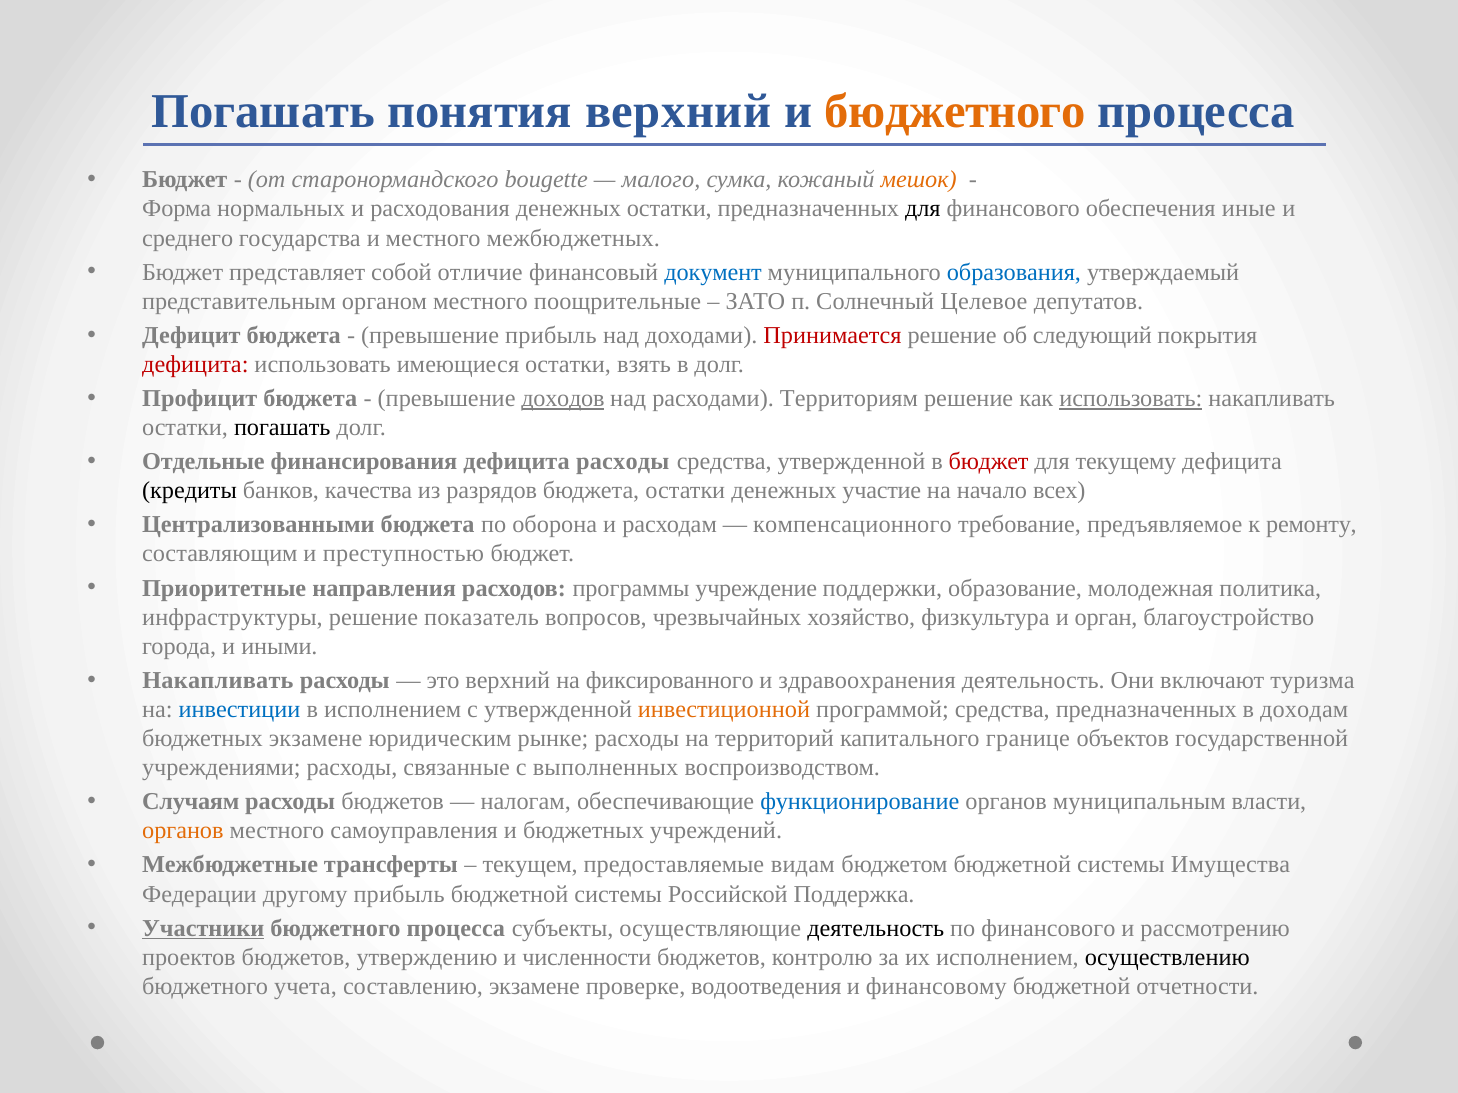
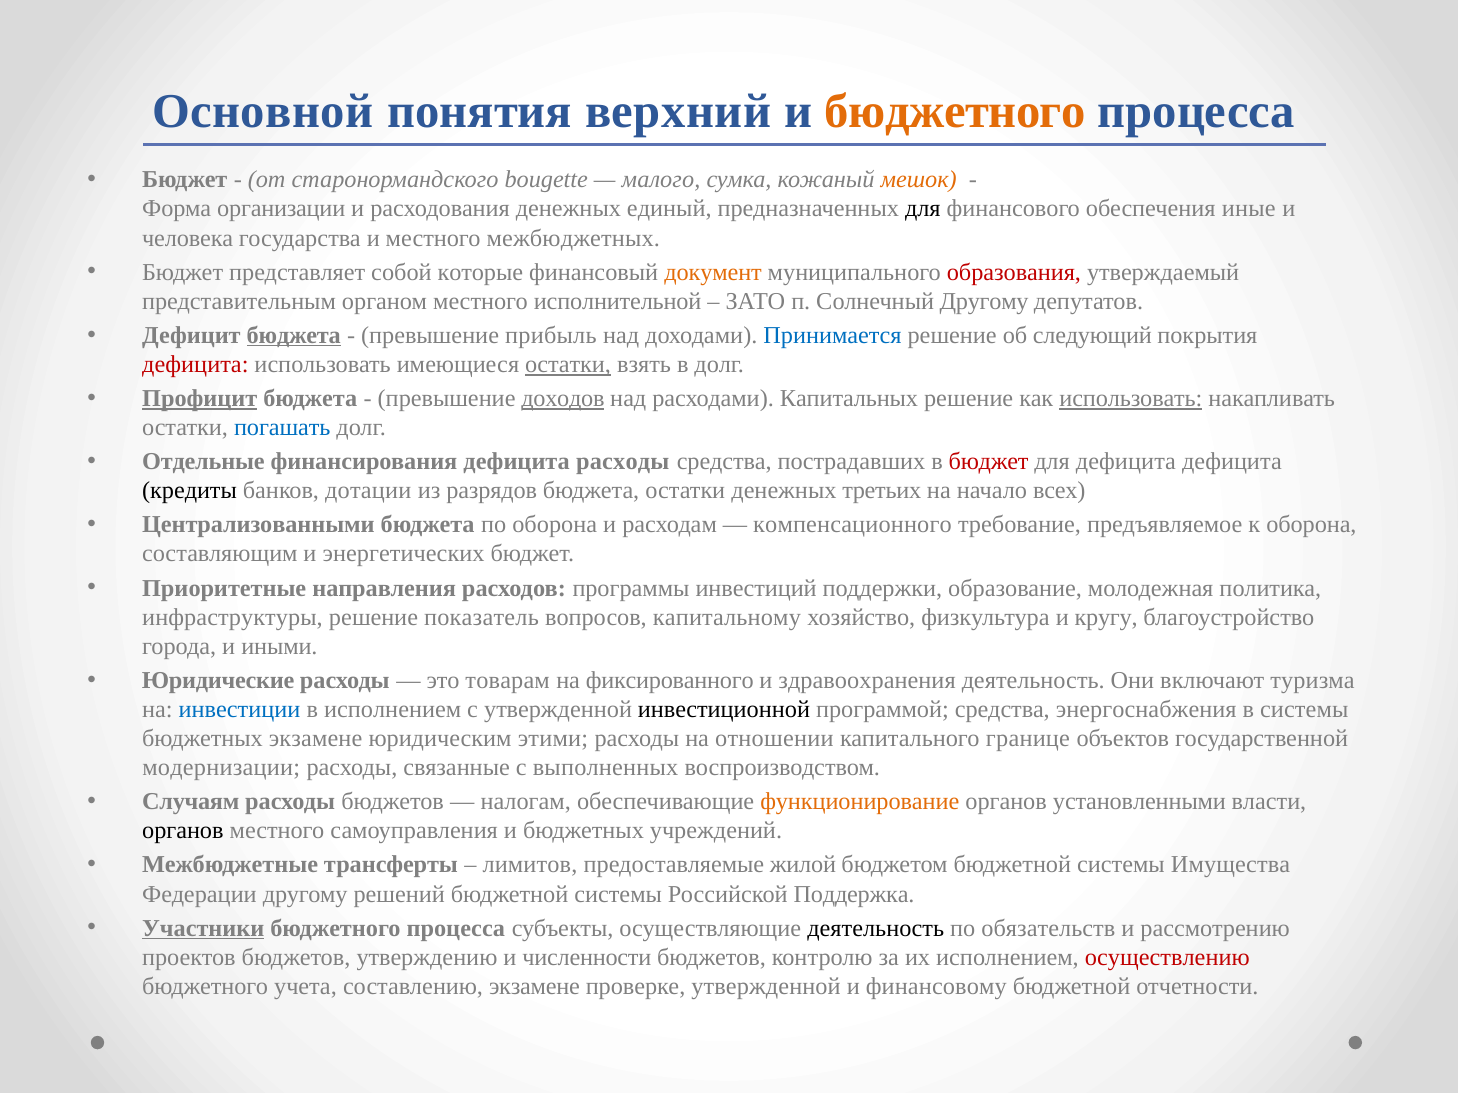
Погашать at (263, 112): Погашать -> Основной
нормальных: нормальных -> организации
денежных остатки: остатки -> единый
среднего: среднего -> человека
отличие: отличие -> которые
документ colour: blue -> orange
образования colour: blue -> red
поощрительные: поощрительные -> исполнительной
Солнечный Целевое: Целевое -> Другому
бюджета at (294, 335) underline: none -> present
Принимается colour: red -> blue
остатки at (568, 365) underline: none -> present
Профицит underline: none -> present
Территориям: Территориям -> Капитальных
погашать at (282, 428) colour: black -> blue
средства утвержденной: утвержденной -> пострадавших
для текущему: текущему -> дефицита
качества: качества -> дотации
участие: участие -> третьих
к ремонту: ремонту -> оборона
преступностью: преступностью -> энергетических
учреждение: учреждение -> инвестиций
чрезвычайных: чрезвычайных -> капитальному
орган: орган -> кругу
Накапливать at (218, 681): Накапливать -> Юридические
это верхний: верхний -> товарам
инвестиционной colour: orange -> black
средства предназначенных: предназначенных -> энергоснабжения
в доходам: доходам -> системы
рынке: рынке -> этими
территорий: территорий -> отношении
учреждениями: учреждениями -> модернизации
функционирование colour: blue -> orange
муниципальным: муниципальным -> установленными
органов at (183, 831) colour: orange -> black
текущем: текущем -> лимитов
видам: видам -> жилой
другому прибыль: прибыль -> решений
по финансового: финансового -> обязательств
осуществлению colour: black -> red
проверке водоотведения: водоотведения -> утвержденной
